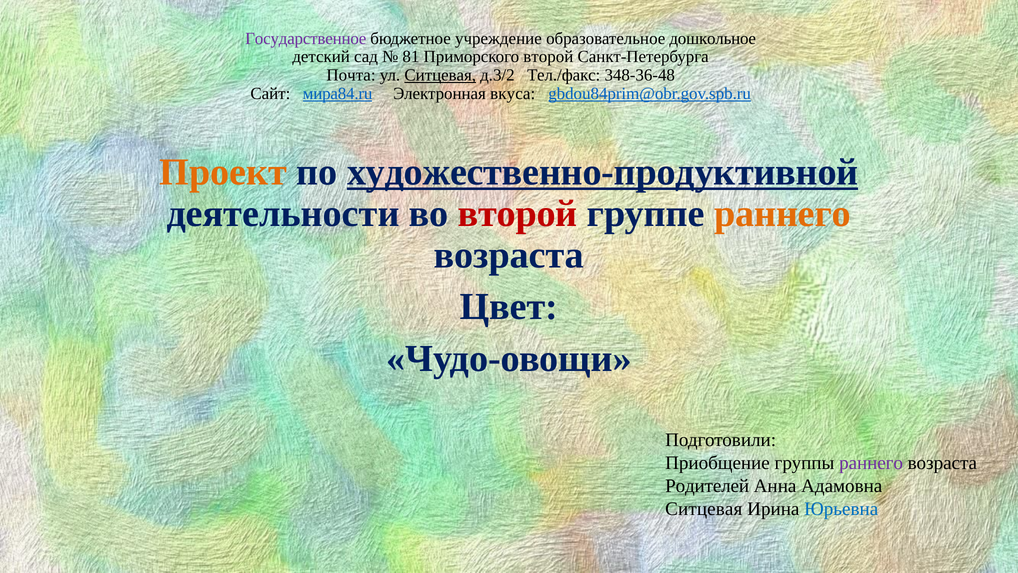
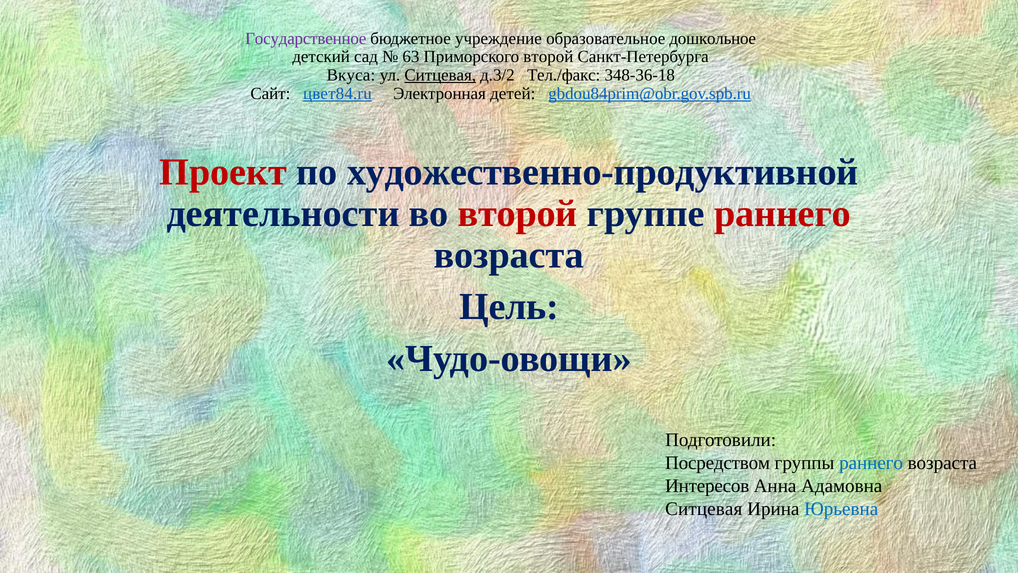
81: 81 -> 63
Почта: Почта -> Вкуса
348-36-48: 348-36-48 -> 348-36-18
мира84.ru: мира84.ru -> цвет84.ru
вкуса: вкуса -> детей
Проект colour: orange -> red
художественно-продуктивной underline: present -> none
раннего at (783, 214) colour: orange -> red
Цвет: Цвет -> Цель
Приобщение: Приобщение -> Посредством
раннего at (871, 463) colour: purple -> blue
Родителей: Родителей -> Интересов
